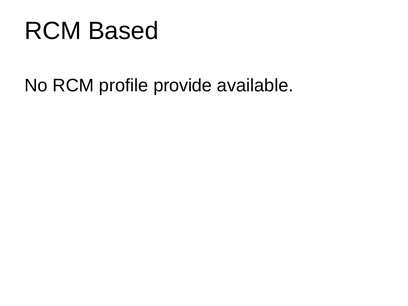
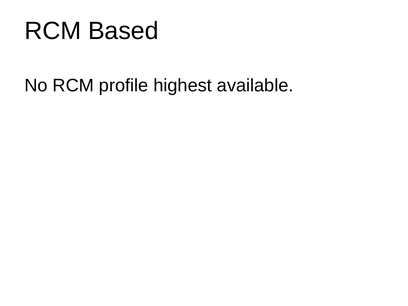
provide: provide -> highest
